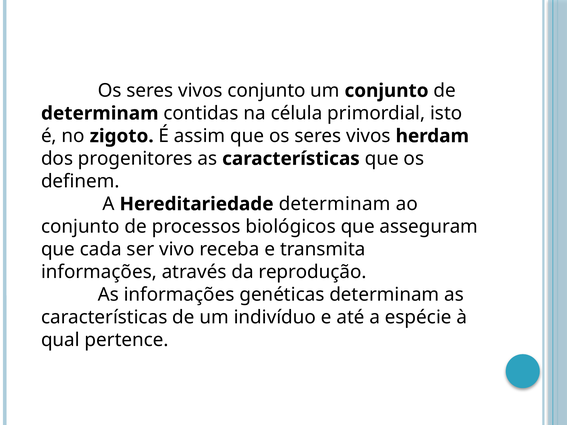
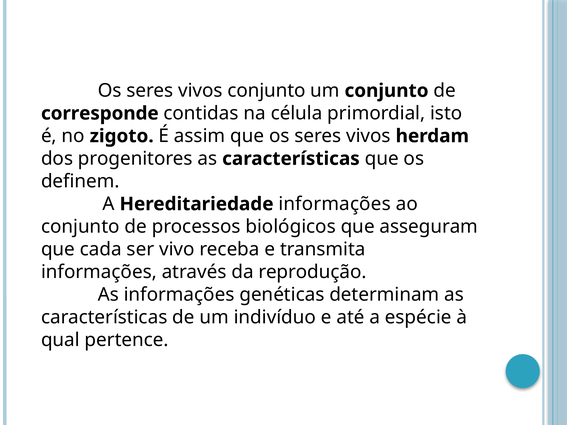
determinam at (100, 113): determinam -> corresponde
Hereditariedade determinam: determinam -> informações
